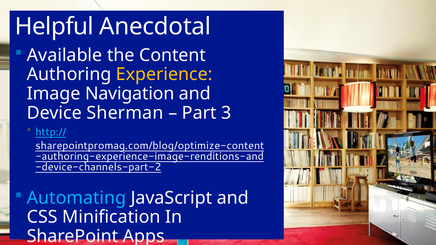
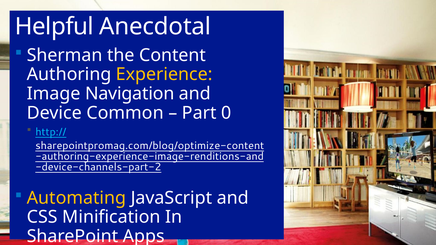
Available: Available -> Sherman
Sherman: Sherman -> Common
3: 3 -> 0
Automating colour: light blue -> yellow
